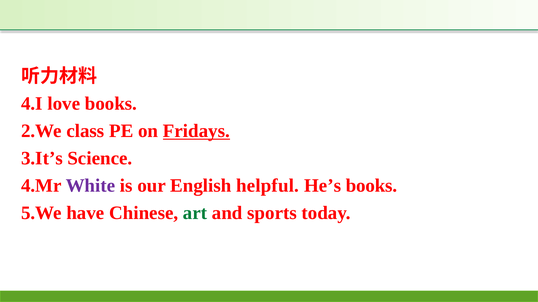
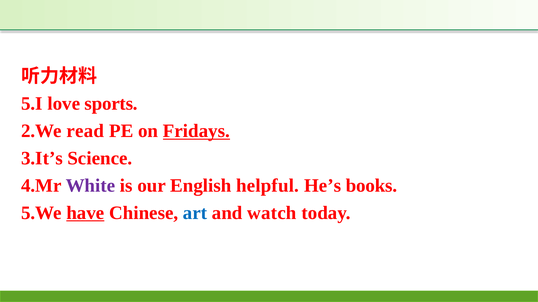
4.I: 4.I -> 5.I
love books: books -> sports
class: class -> read
have underline: none -> present
art colour: green -> blue
sports: sports -> watch
